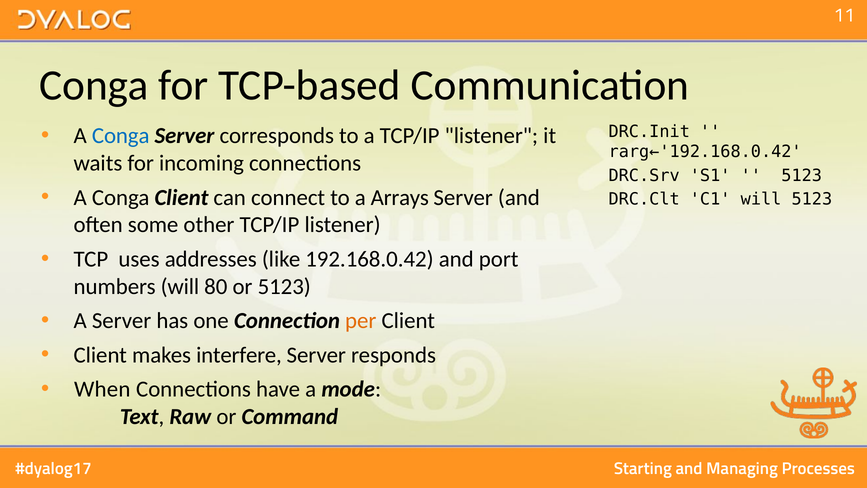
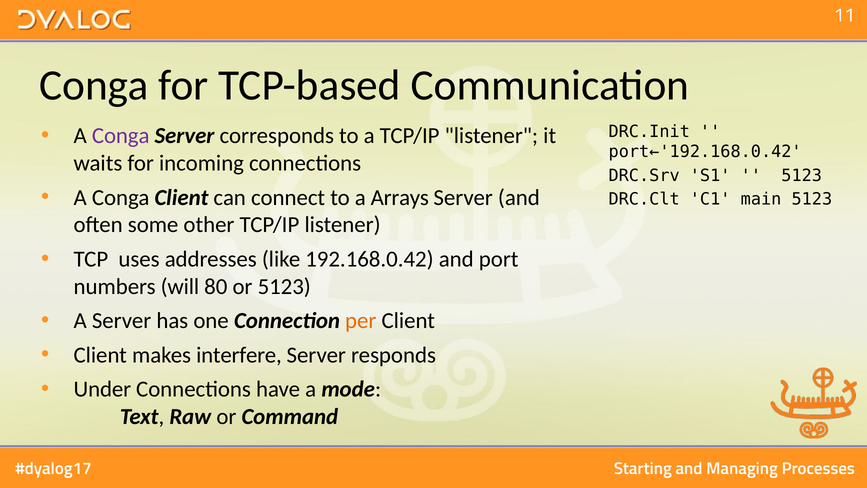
Conga at (121, 136) colour: blue -> purple
rarg←'192.168.0.42: rarg←'192.168.0.42 -> port←'192.168.0.42
C1 will: will -> main
When: When -> Under
